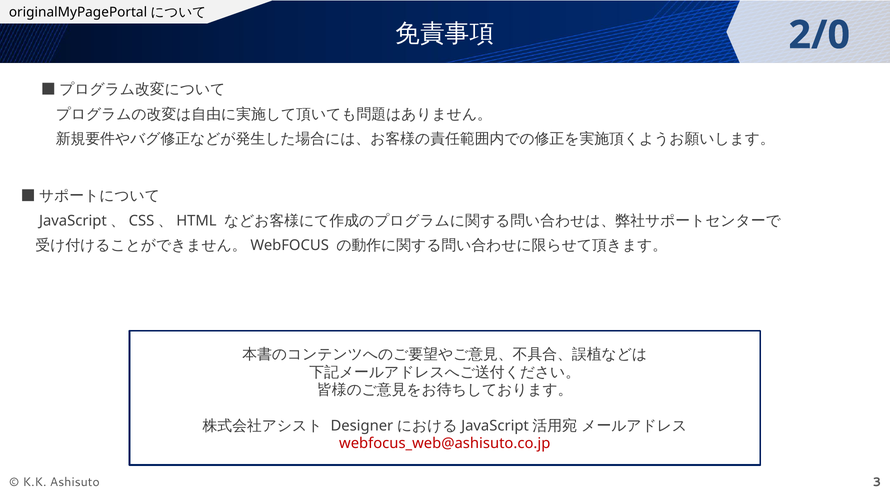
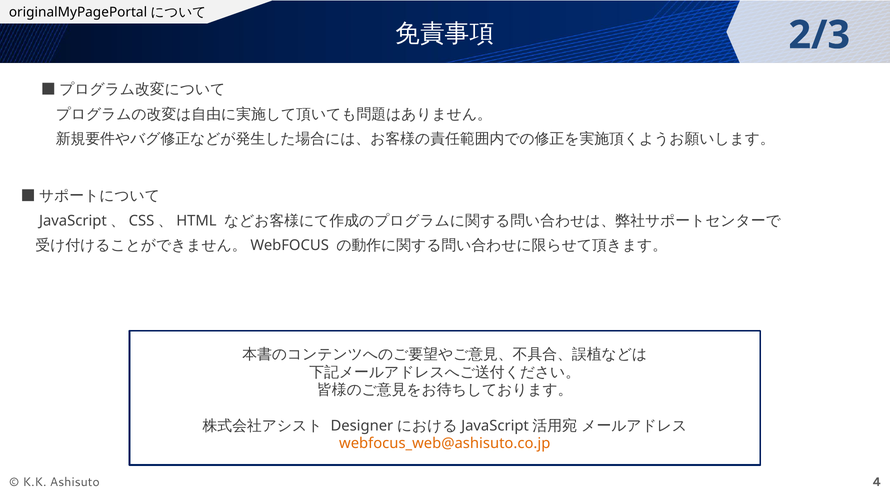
2/0: 2/0 -> 2/3
webfocus_web@ashisuto.co.jp colour: red -> orange
3: 3 -> 4
